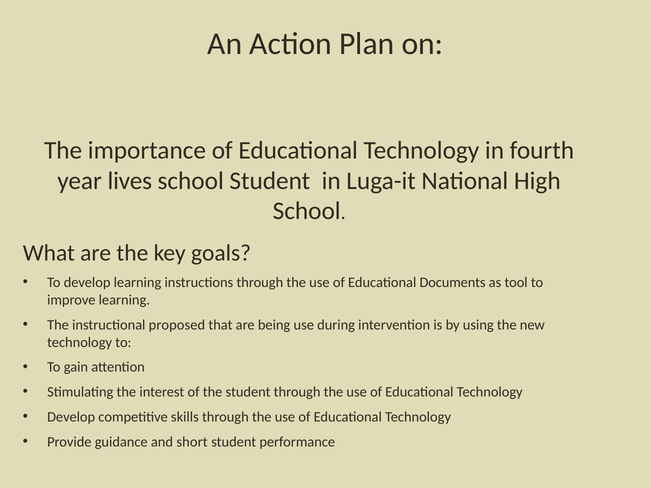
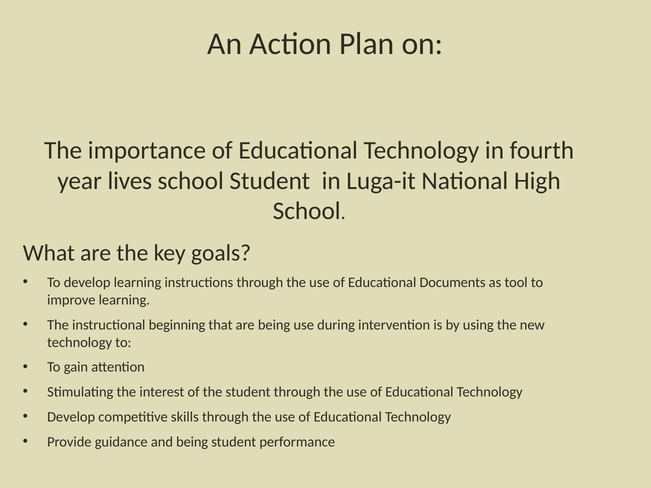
proposed: proposed -> beginning
and short: short -> being
